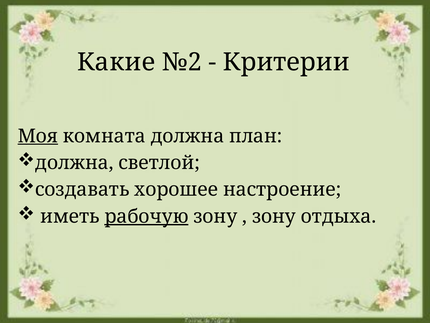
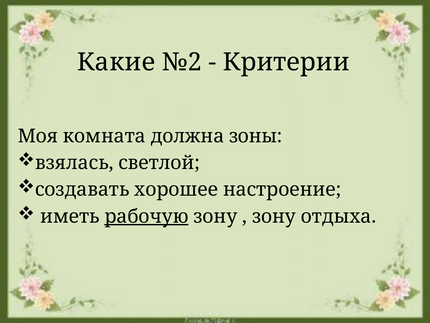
Моя underline: present -> none
план: план -> зоны
должна at (74, 163): должна -> взялась
